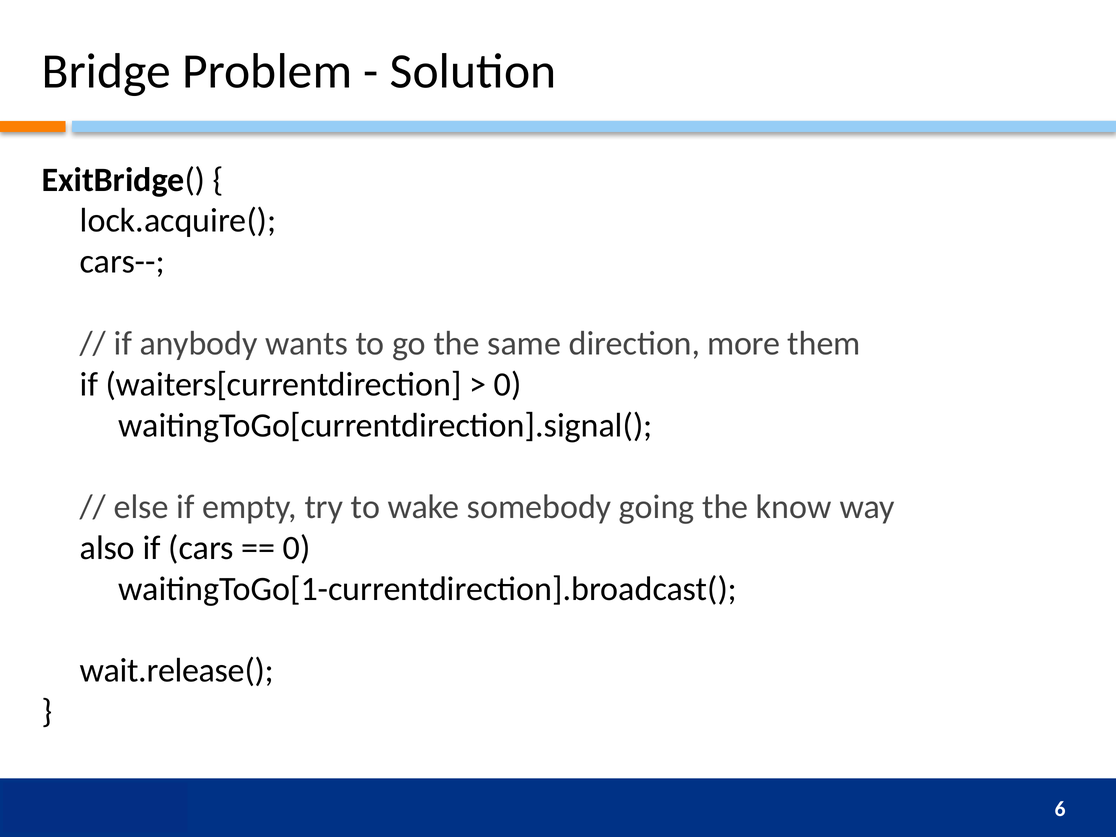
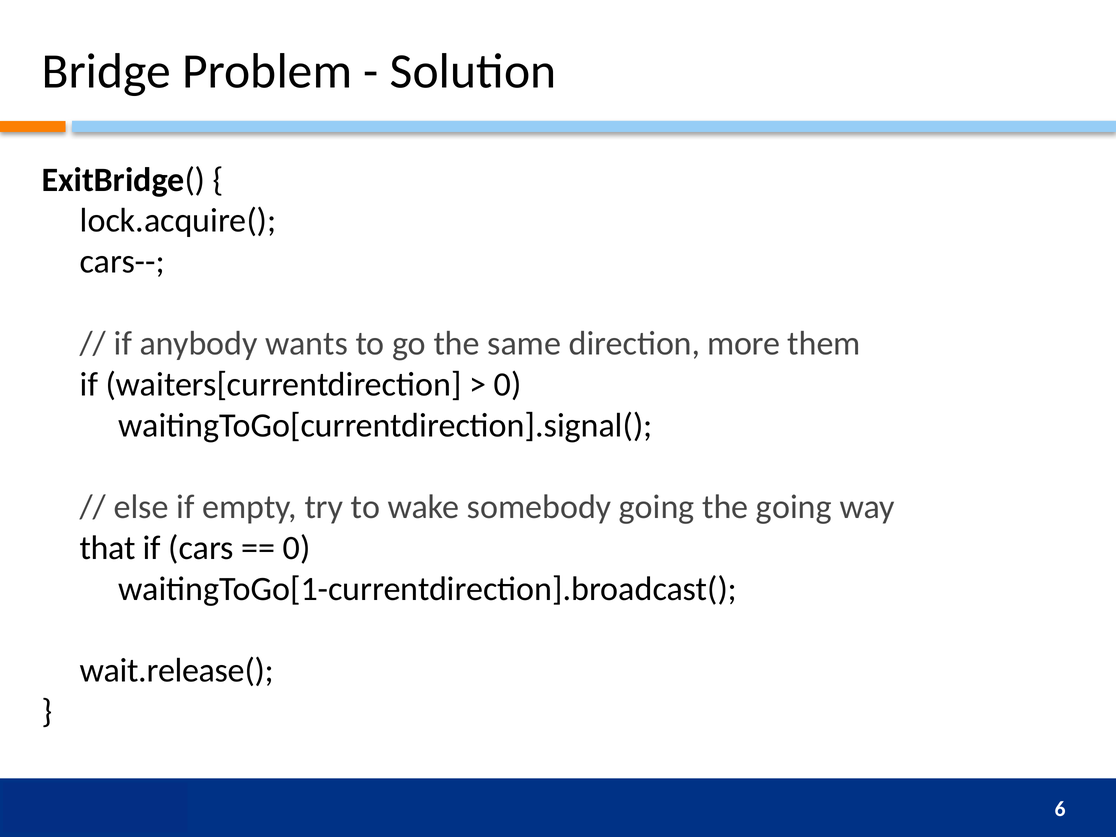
the know: know -> going
also: also -> that
